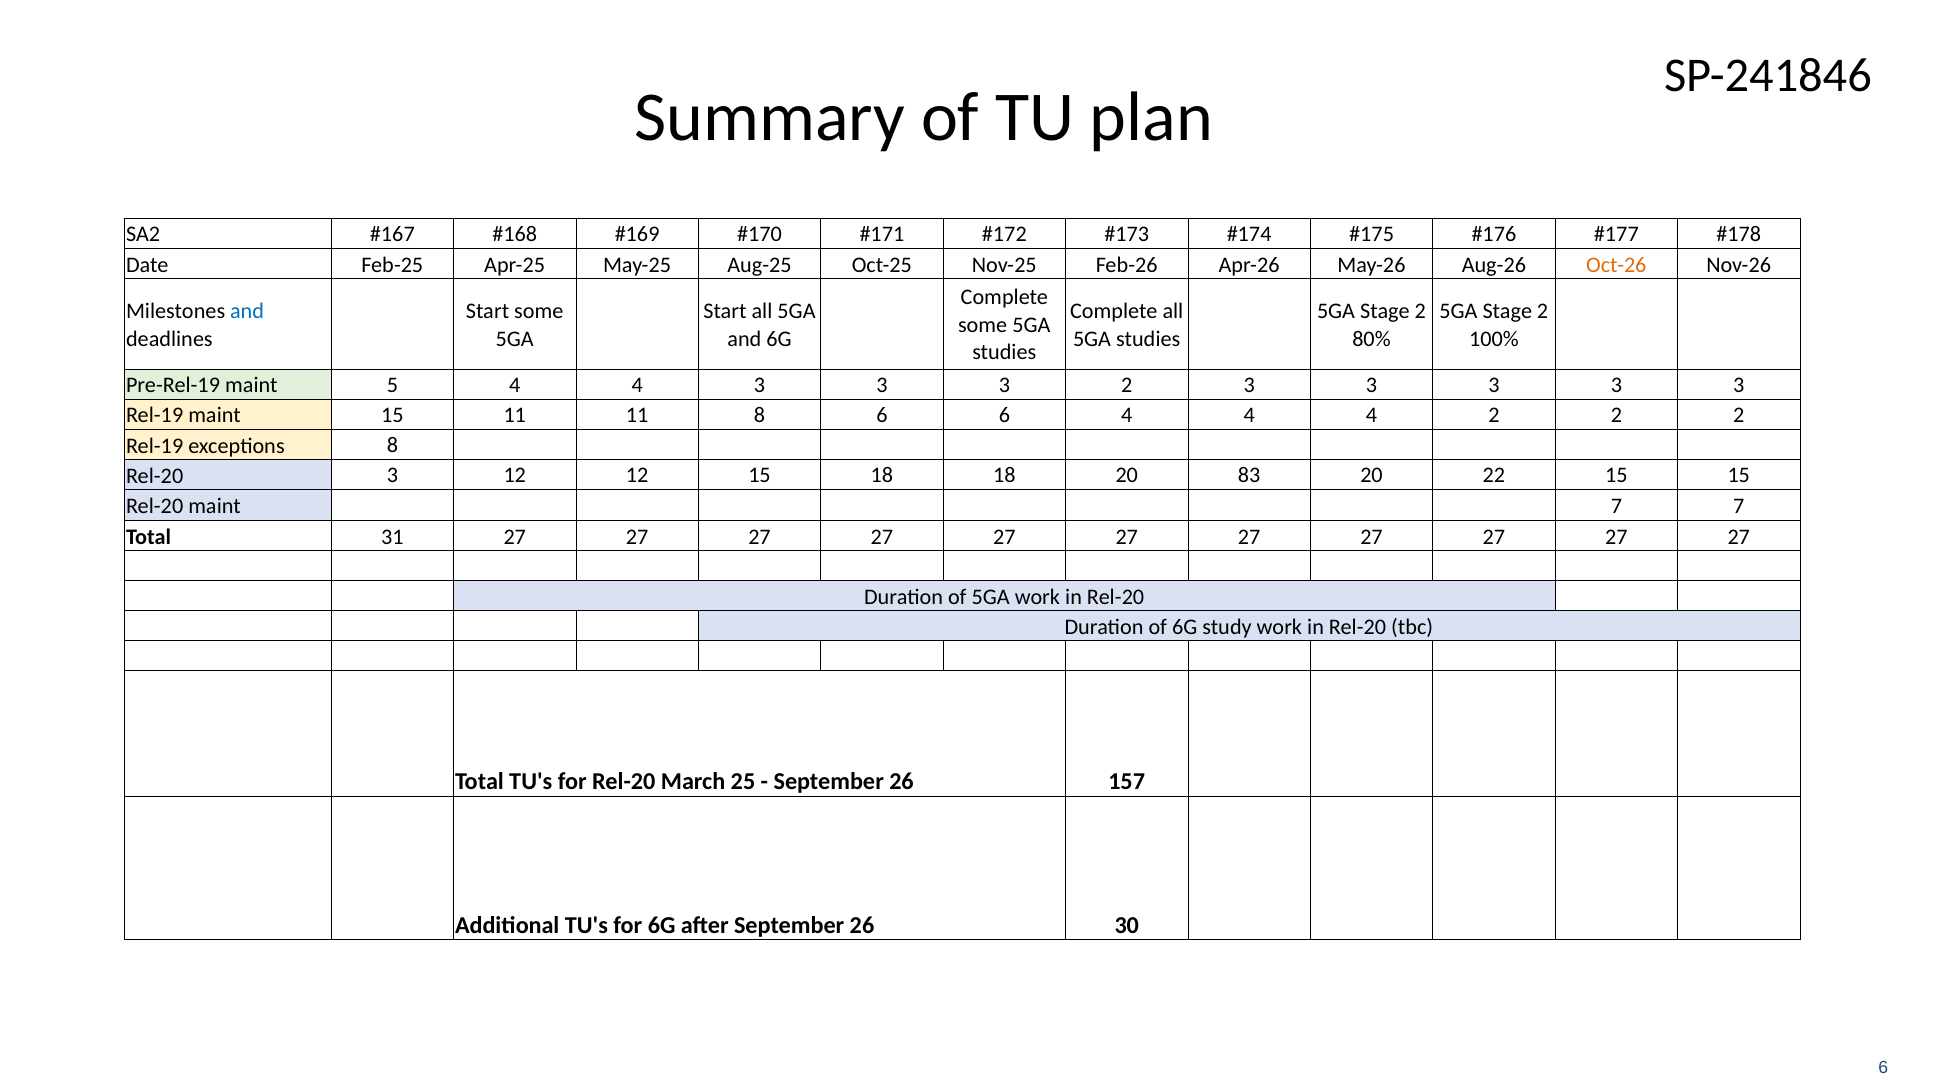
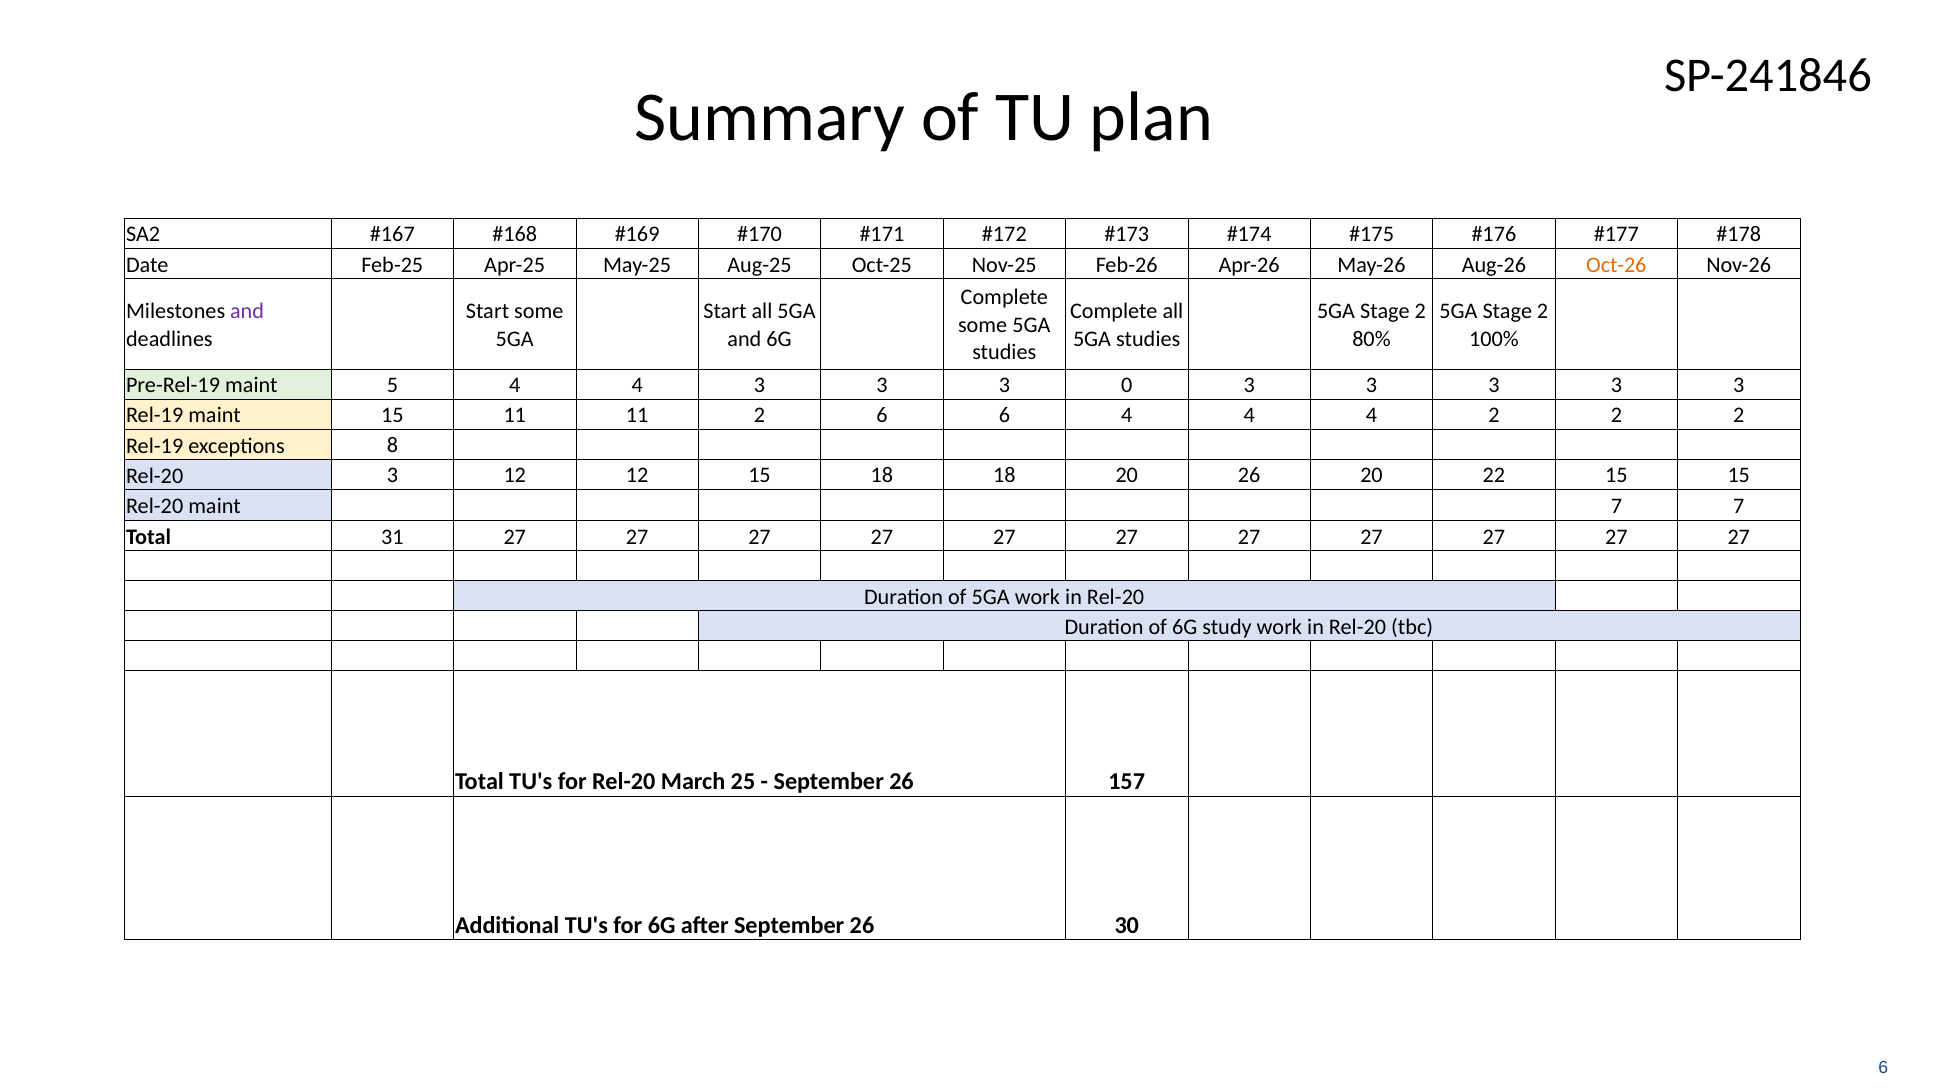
and at (247, 311) colour: blue -> purple
3 2: 2 -> 0
11 8: 8 -> 2
20 83: 83 -> 26
